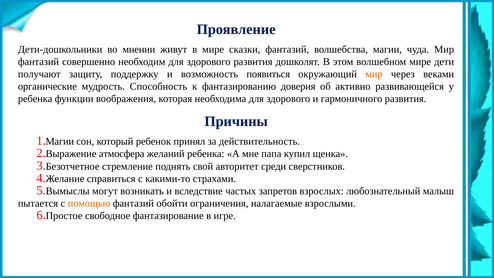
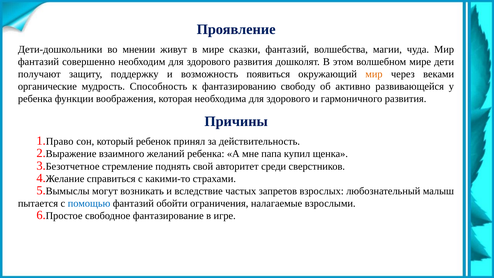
доверия: доверия -> свободу
Магии at (60, 141): Магии -> Право
атмосфера: атмосфера -> взаимного
помощью colour: orange -> blue
